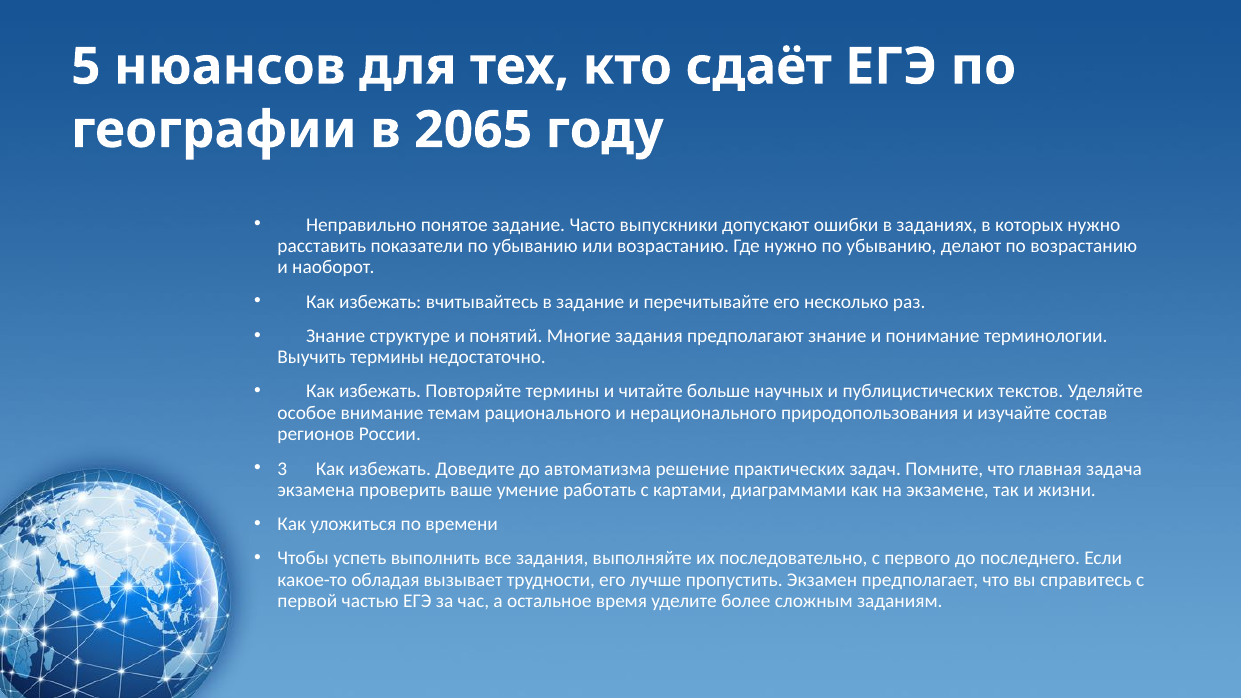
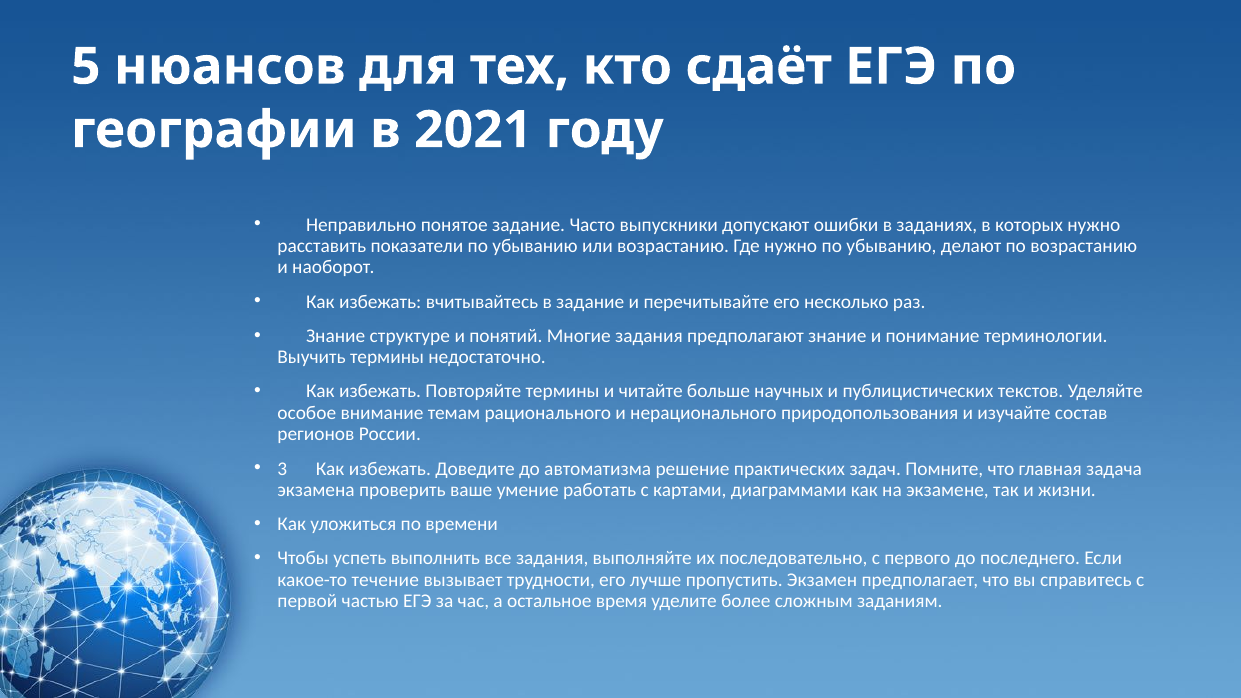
2065: 2065 -> 2021
обладая: обладая -> течение
